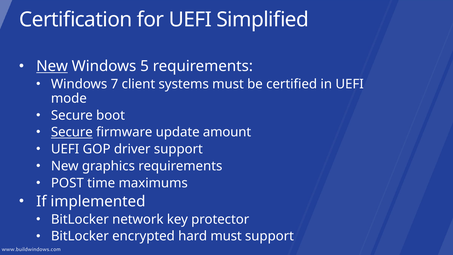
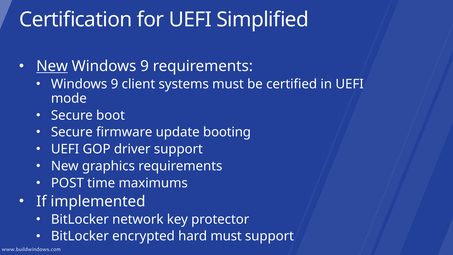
5 at (145, 66): 5 -> 9
7 at (114, 84): 7 -> 9
Secure at (72, 132) underline: present -> none
amount: amount -> booting
